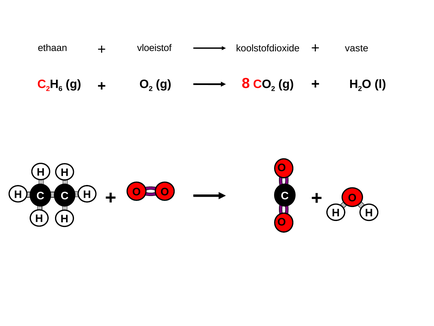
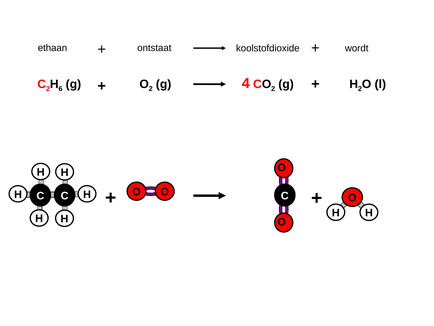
vloeistof: vloeistof -> ontstaat
vaste: vaste -> wordt
8: 8 -> 4
